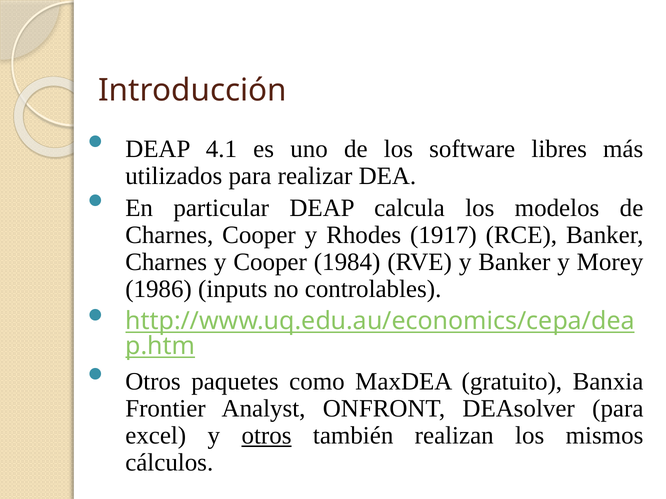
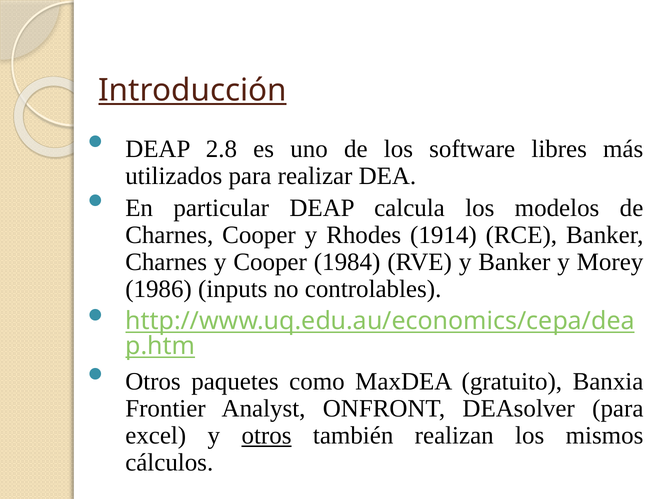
Introducción underline: none -> present
4.1: 4.1 -> 2.8
1917: 1917 -> 1914
